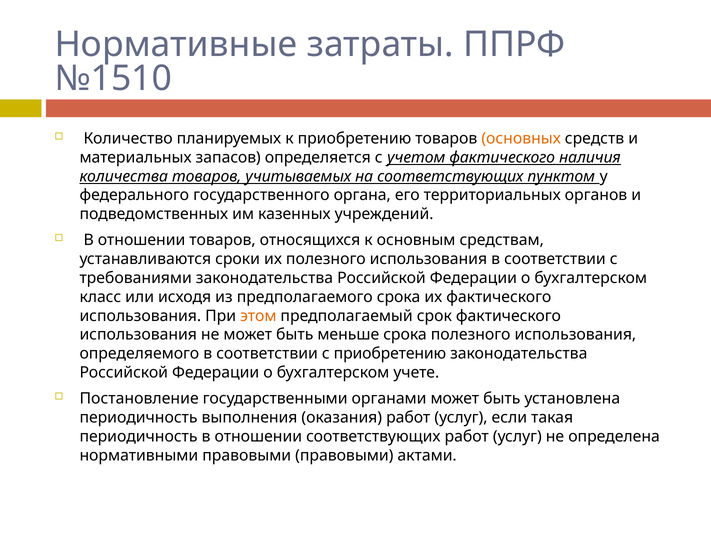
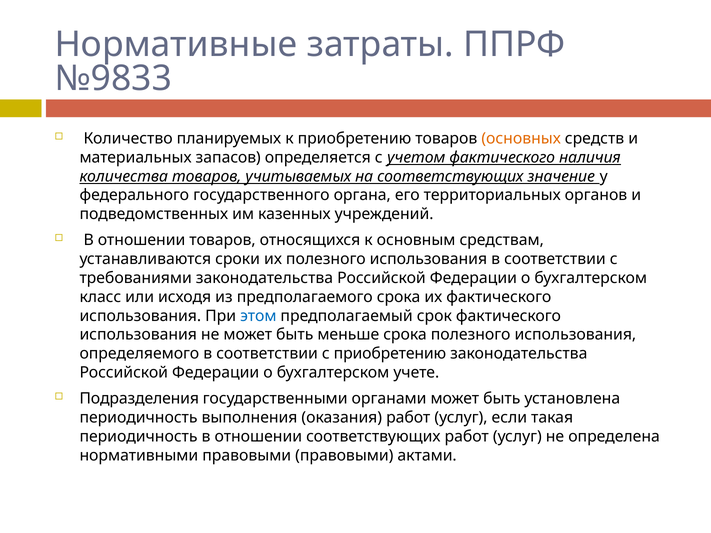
№1510: №1510 -> №9833
пунктом: пунктом -> значение
этом colour: orange -> blue
Постановление: Постановление -> Подразделения
